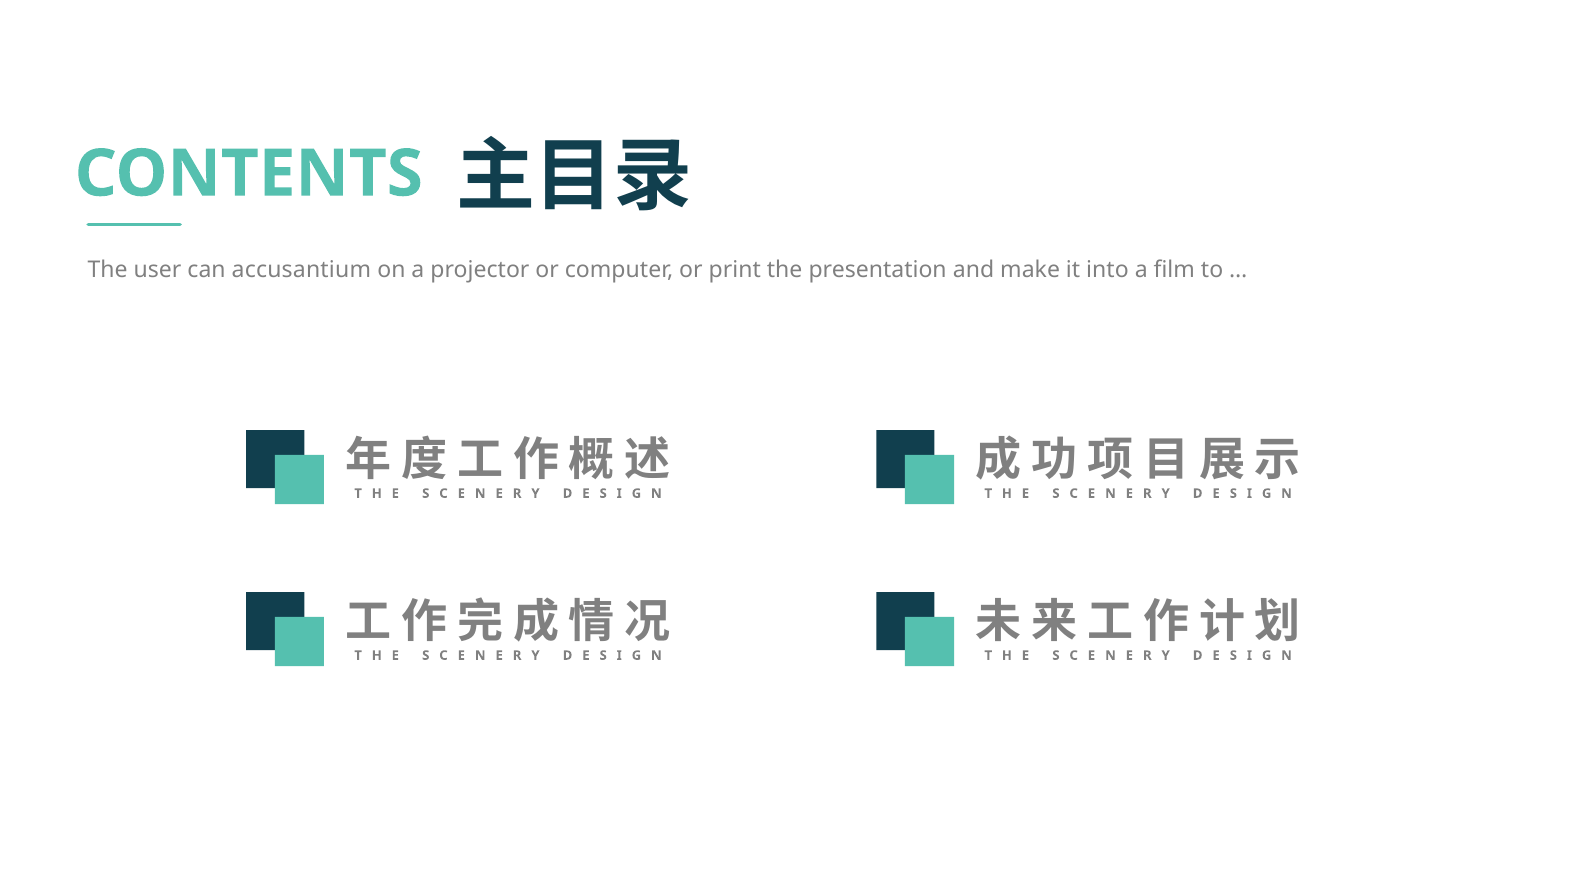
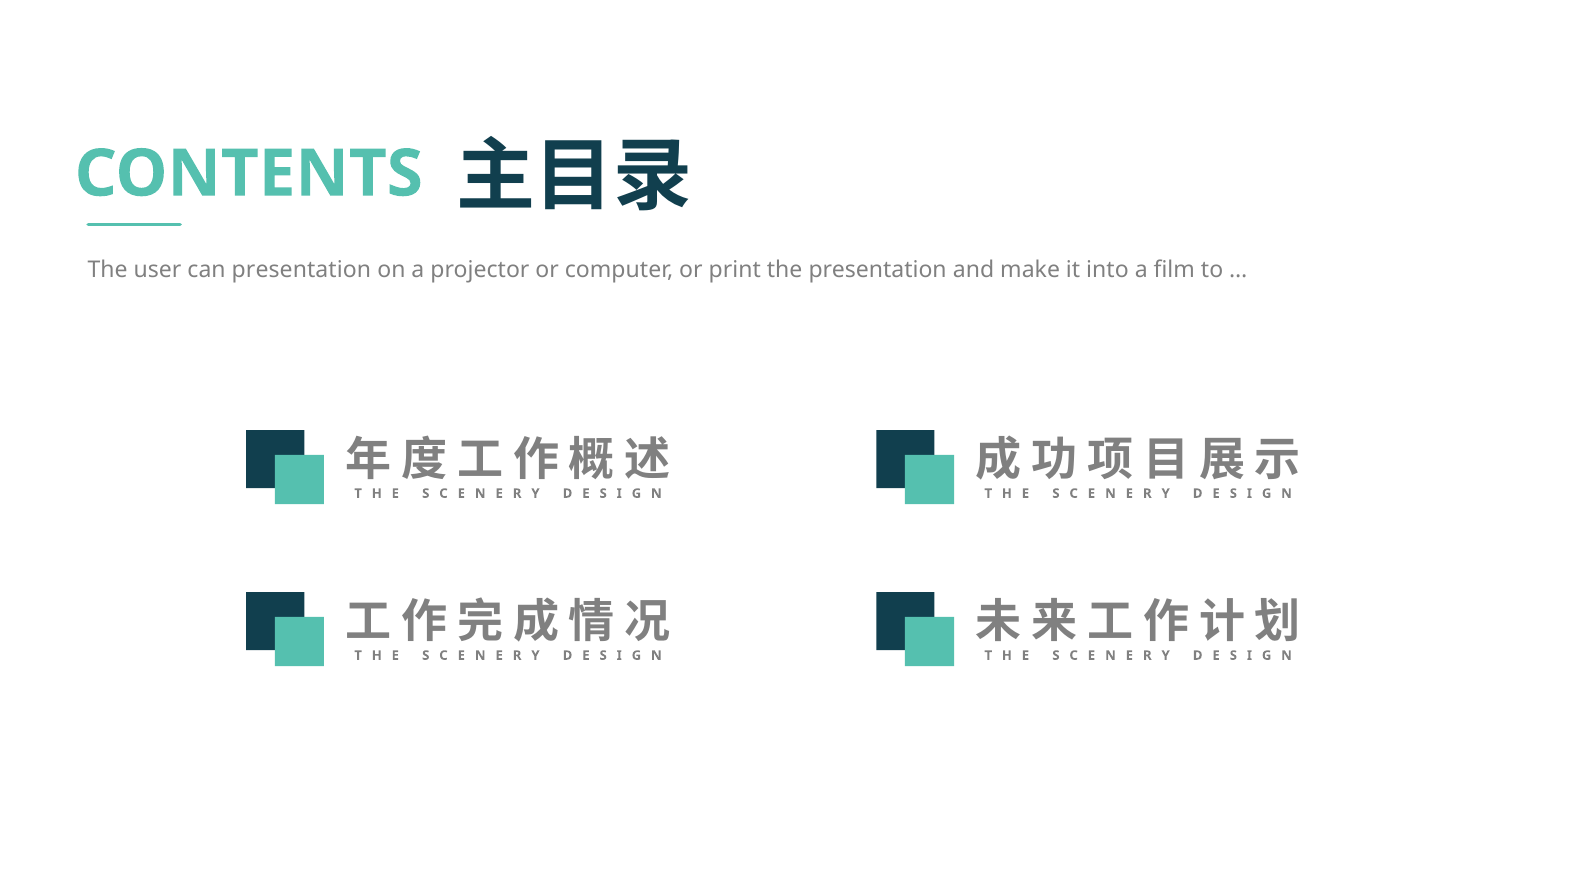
can accusantium: accusantium -> presentation
